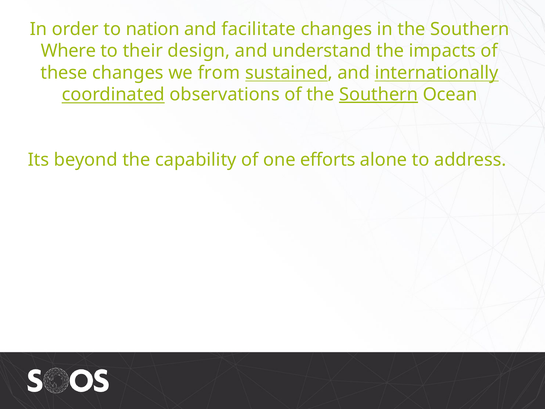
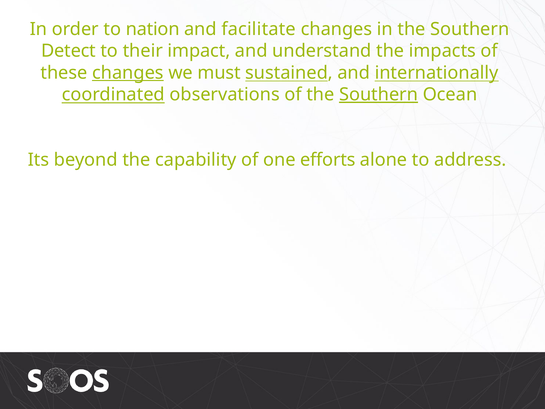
Where: Where -> Detect
design: design -> impact
changes at (128, 73) underline: none -> present
from: from -> must
